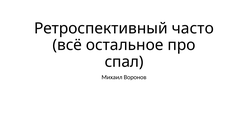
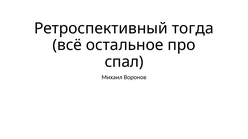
часто: часто -> тогда
